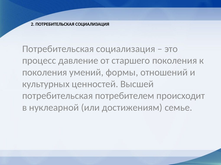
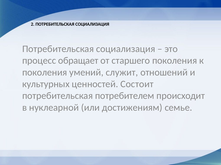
давление: давление -> обращает
формы: формы -> служит
Высшей: Высшей -> Состоит
